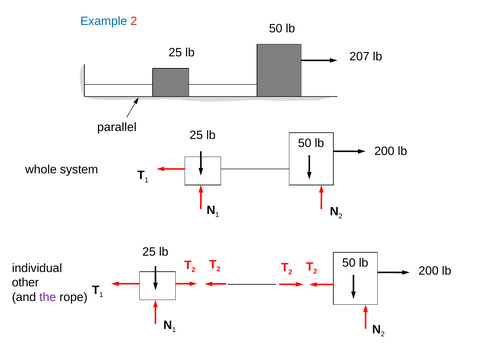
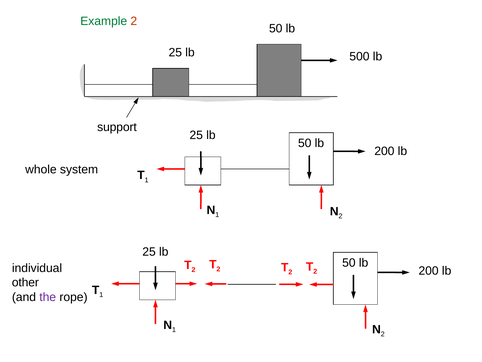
Example colour: blue -> green
207: 207 -> 500
parallel: parallel -> support
